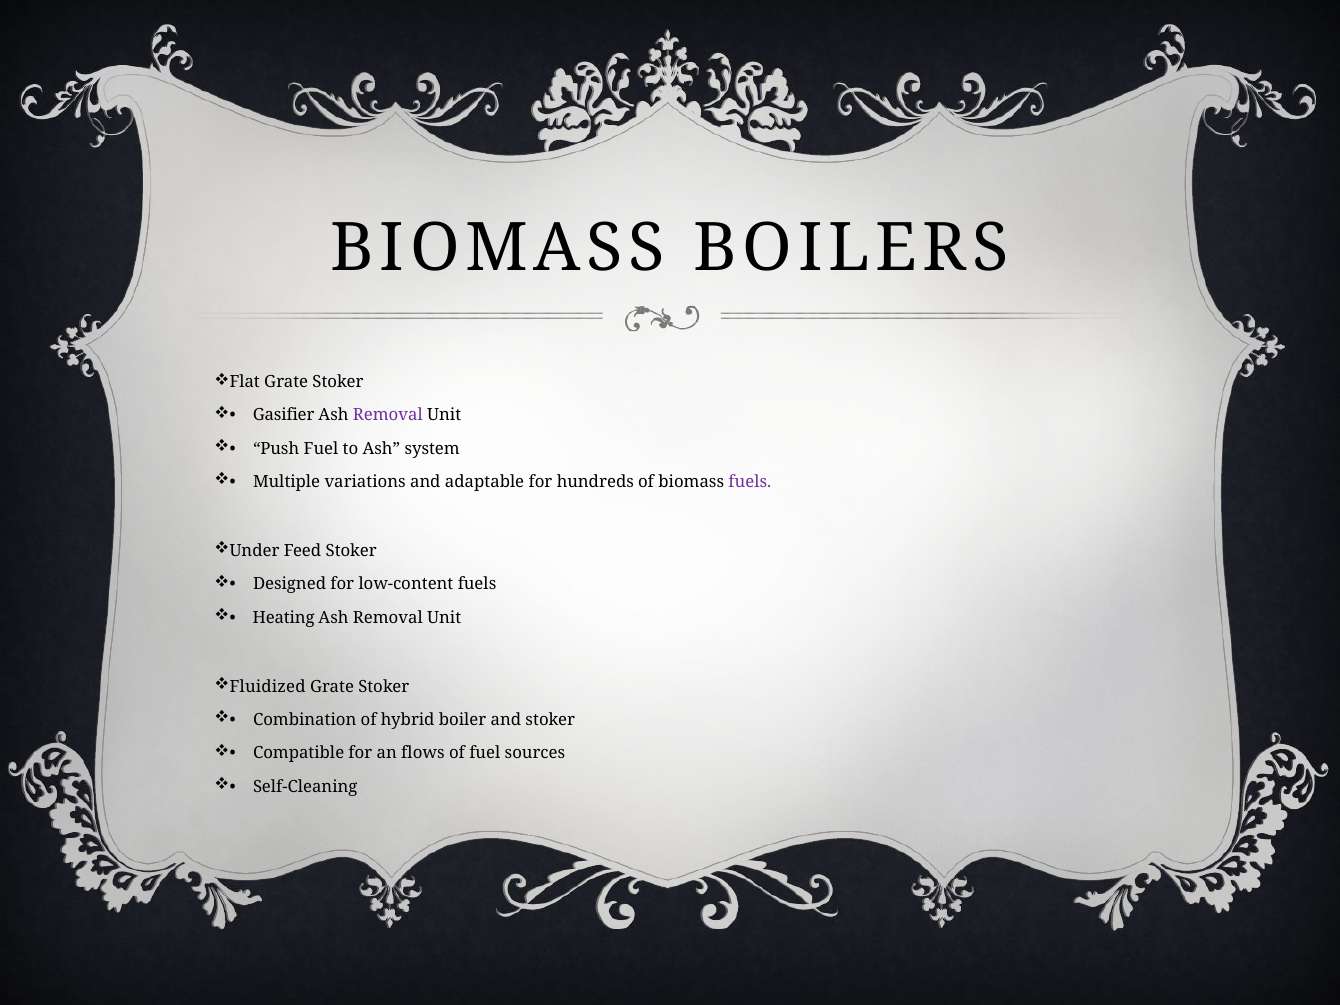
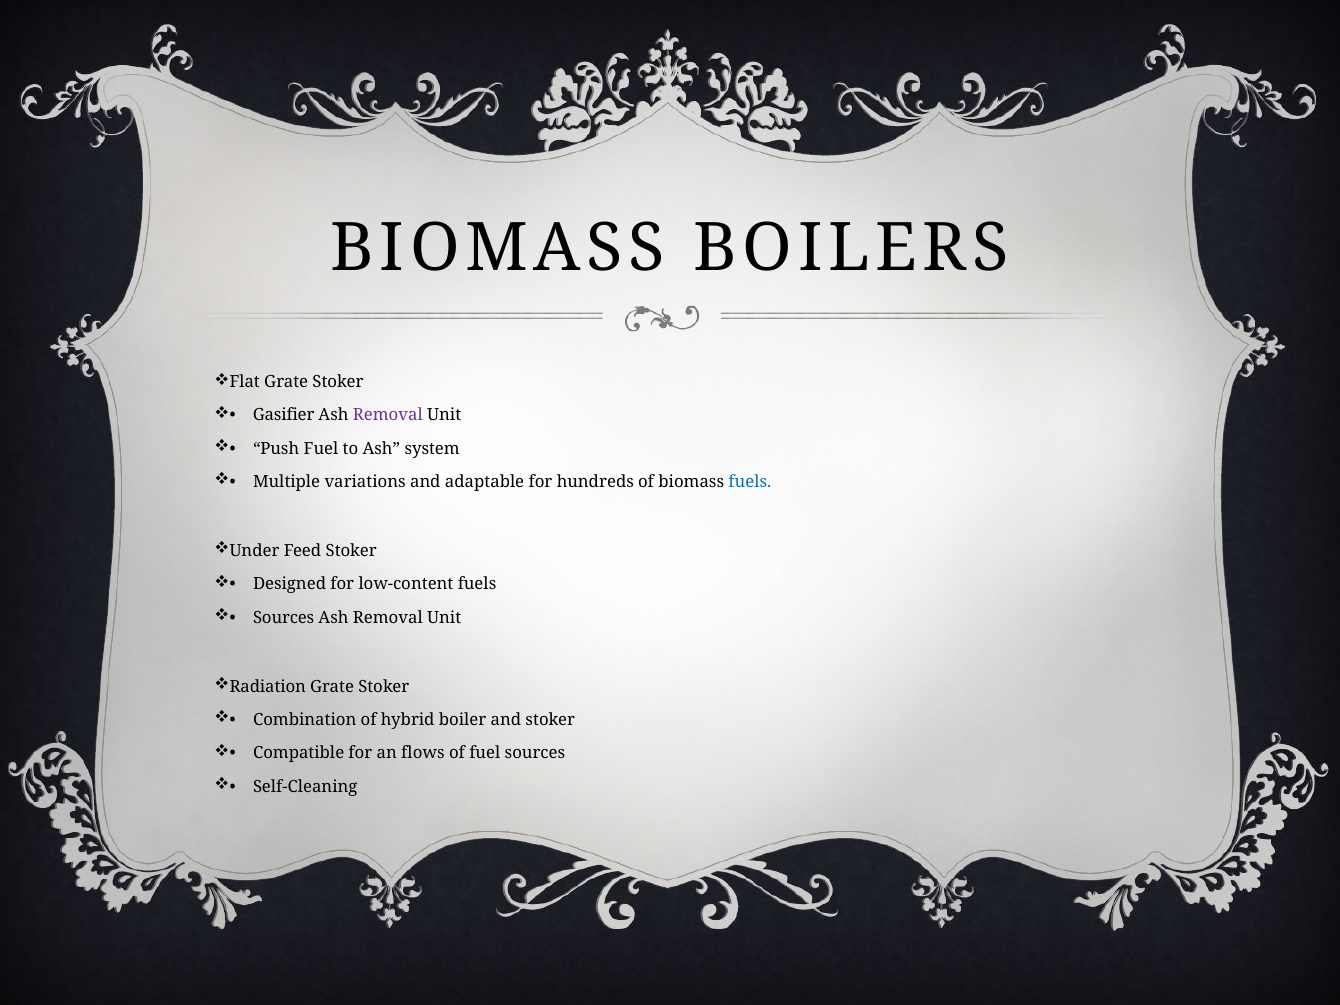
fuels at (750, 482) colour: purple -> blue
Heating at (284, 618): Heating -> Sources
Fluidized: Fluidized -> Radiation
